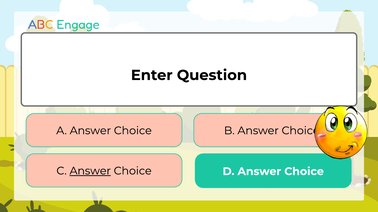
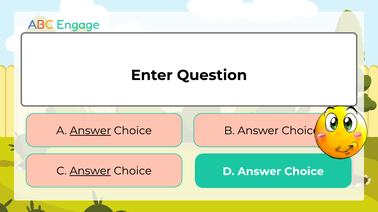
Answer at (90, 131) underline: none -> present
